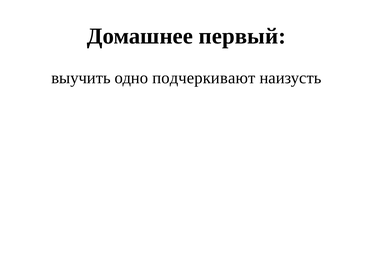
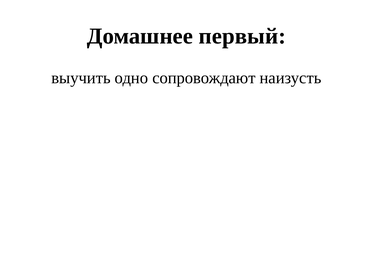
подчеркивают: подчеркивают -> сопровождают
